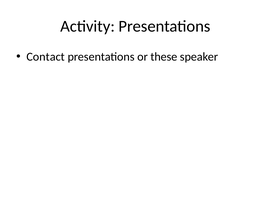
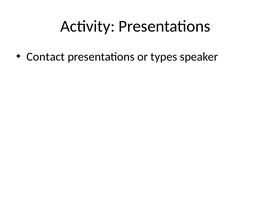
these: these -> types
